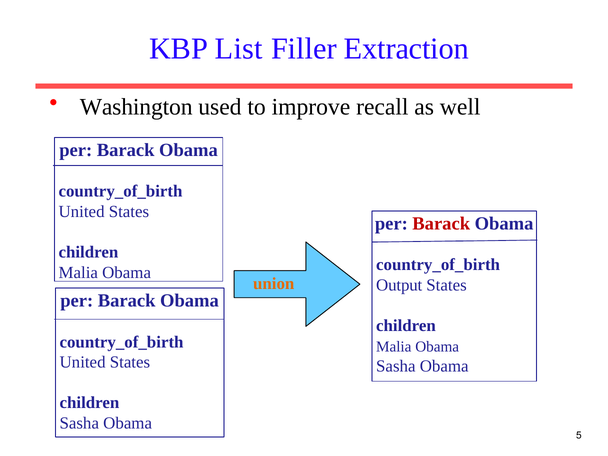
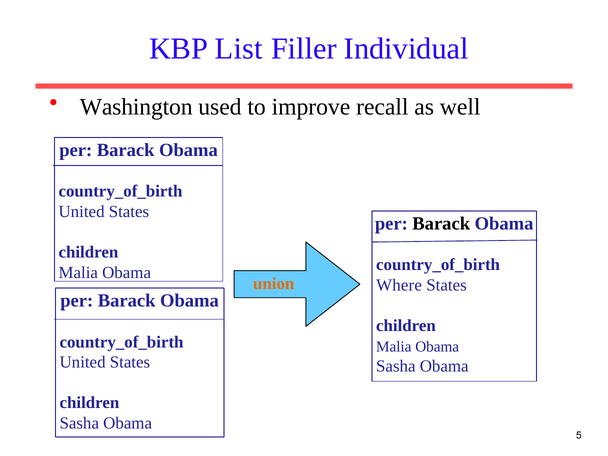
Extraction: Extraction -> Individual
Barack at (441, 223) colour: red -> black
Output: Output -> Where
